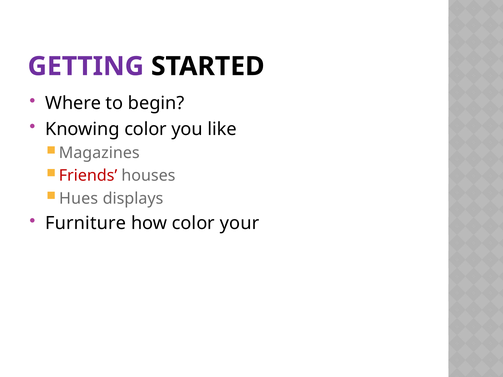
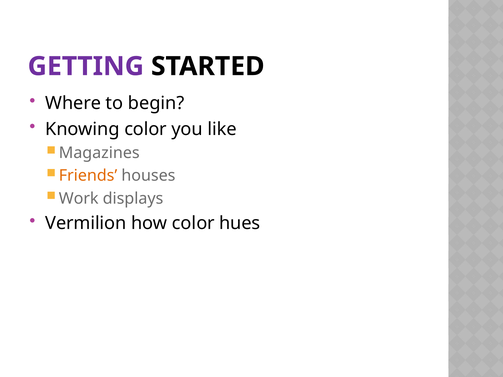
Friends colour: red -> orange
Hues: Hues -> Work
Furniture: Furniture -> Vermilion
your: your -> hues
